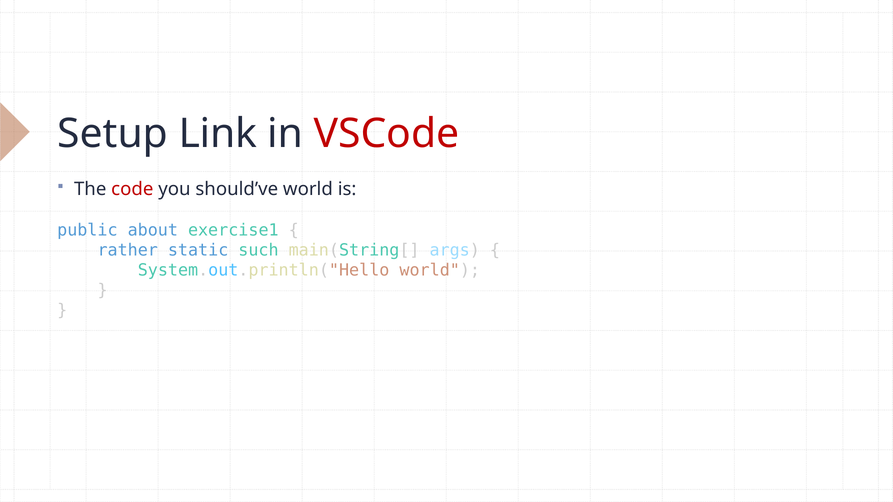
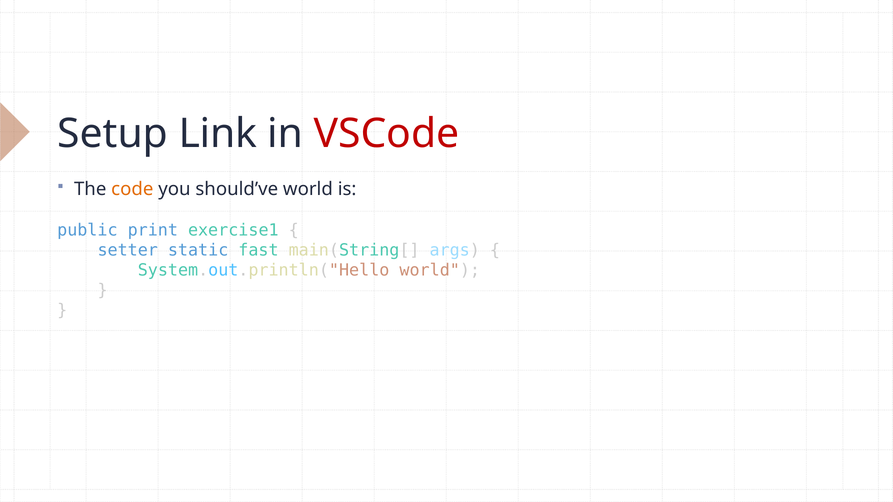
code colour: red -> orange
about: about -> print
rather: rather -> setter
such: such -> fast
